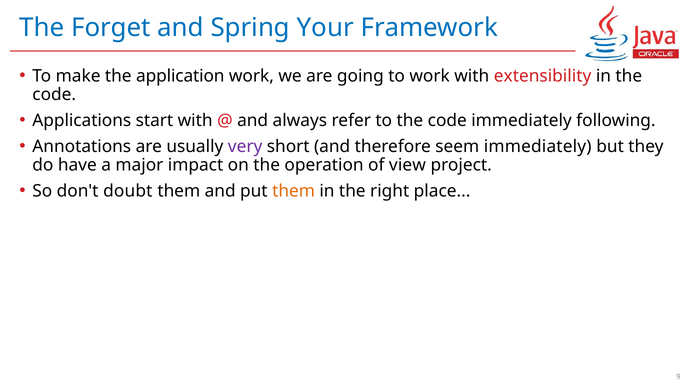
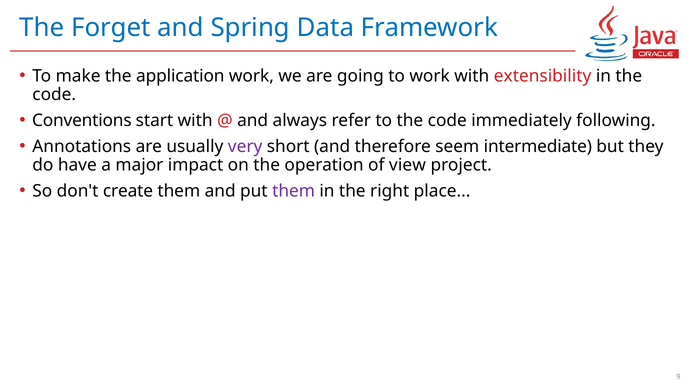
Your: Your -> Data
Applications: Applications -> Conventions
seem immediately: immediately -> intermediate
doubt: doubt -> create
them at (294, 191) colour: orange -> purple
